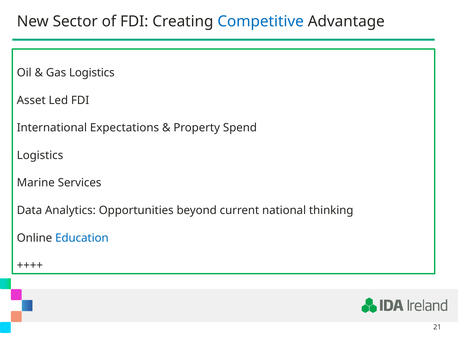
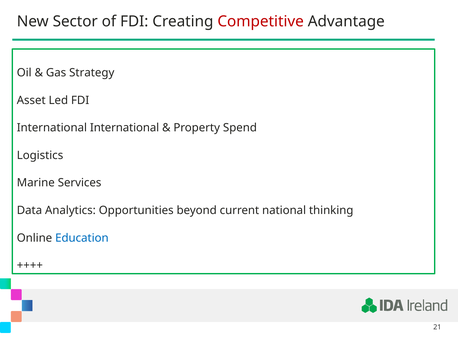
Competitive colour: blue -> red
Gas Logistics: Logistics -> Strategy
International Expectations: Expectations -> International
